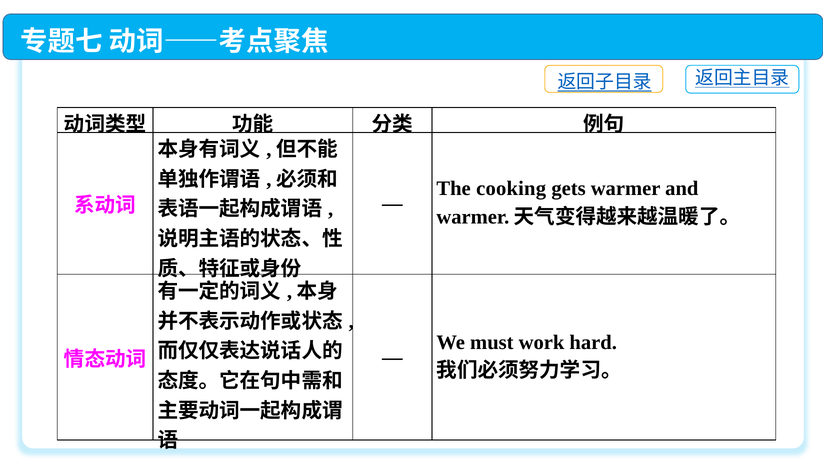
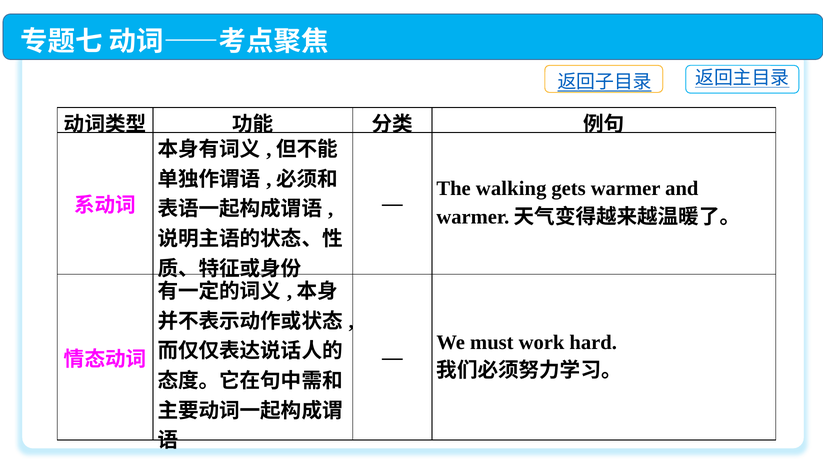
cooking: cooking -> walking
